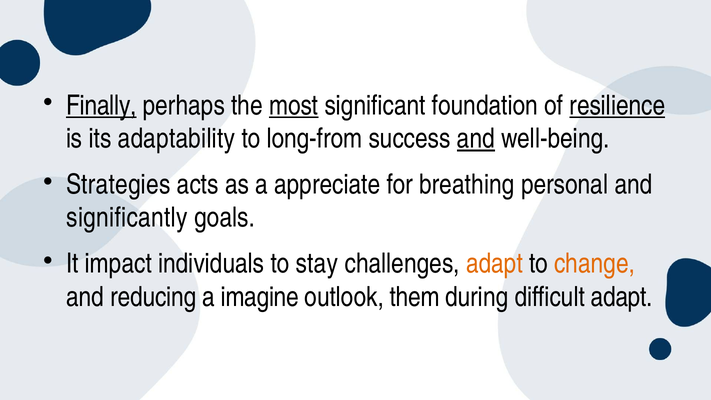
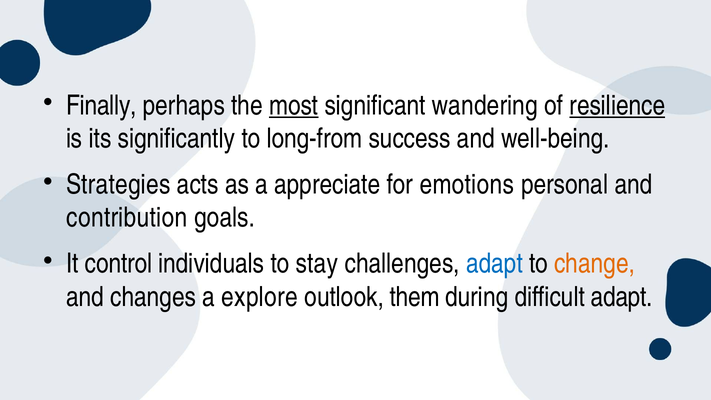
Finally underline: present -> none
foundation: foundation -> wandering
adaptability: adaptability -> significantly
and at (476, 139) underline: present -> none
breathing: breathing -> emotions
significantly: significantly -> contribution
impact: impact -> control
adapt at (494, 264) colour: orange -> blue
reducing: reducing -> changes
imagine: imagine -> explore
